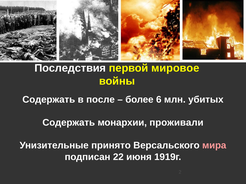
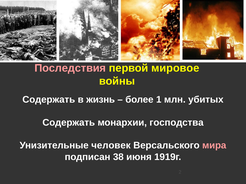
Последствия colour: white -> pink
после: после -> жизнь
6: 6 -> 1
проживали: проживали -> господства
принято: принято -> человек
22: 22 -> 38
